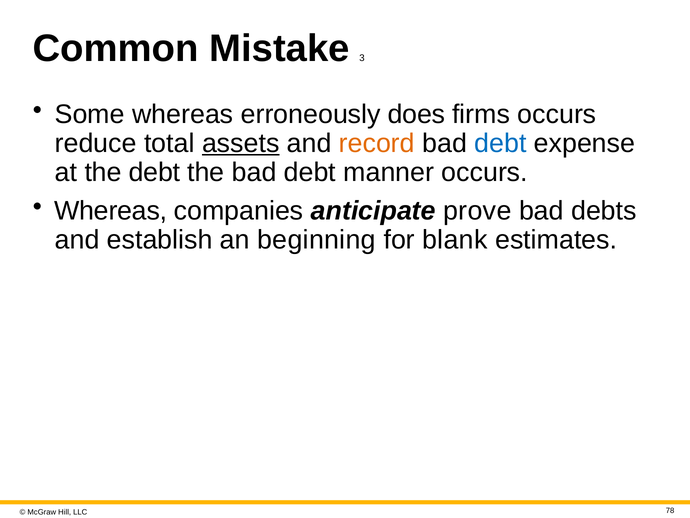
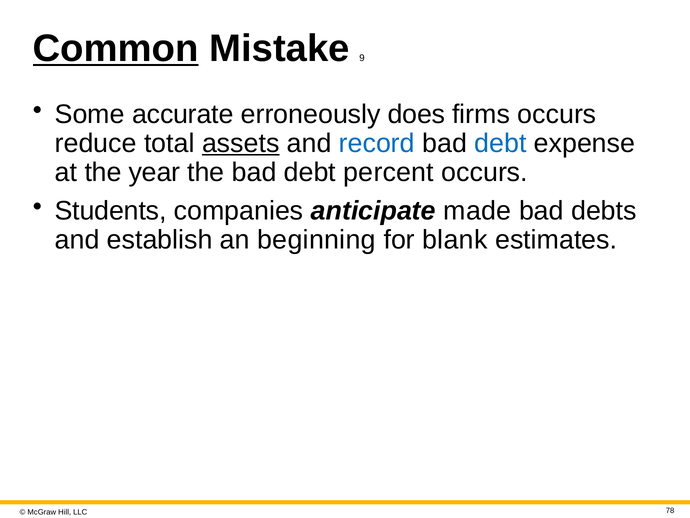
Common underline: none -> present
3: 3 -> 9
Some whereas: whereas -> accurate
record colour: orange -> blue
the debt: debt -> year
manner: manner -> percent
Whereas at (111, 211): Whereas -> Students
prove: prove -> made
